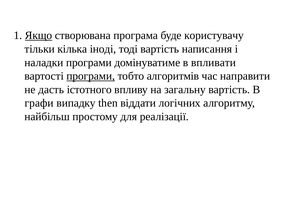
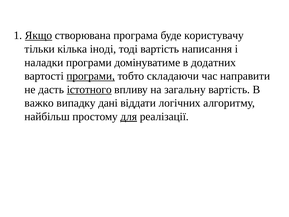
впливати: впливати -> додатних
алгоритмів: алгоритмів -> складаючи
істотного underline: none -> present
графи: графи -> важко
then: then -> дані
для underline: none -> present
